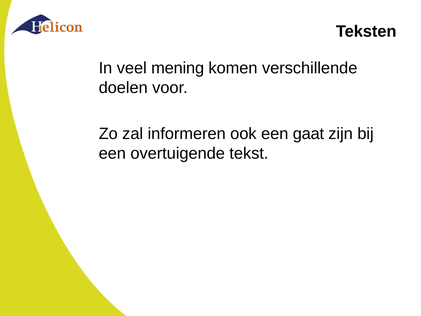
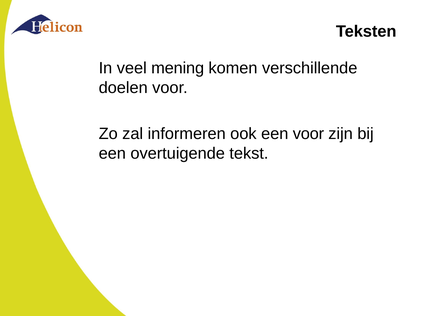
een gaat: gaat -> voor
